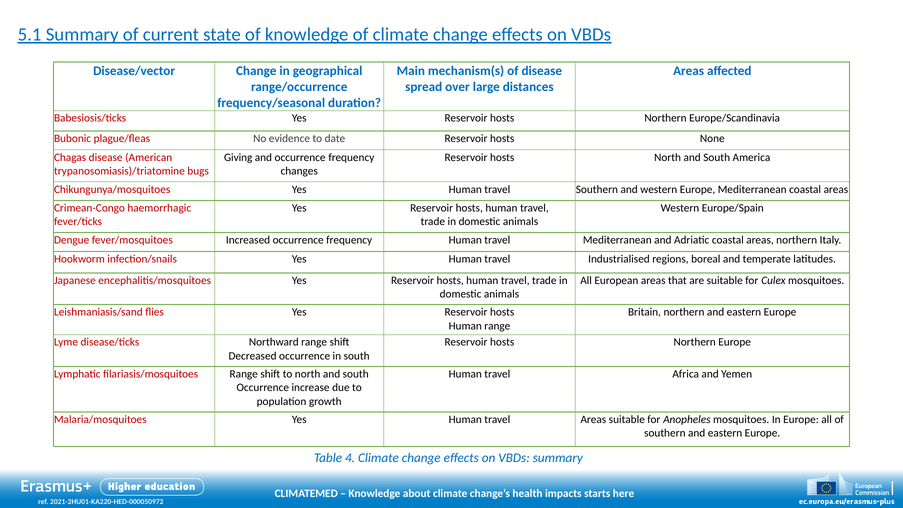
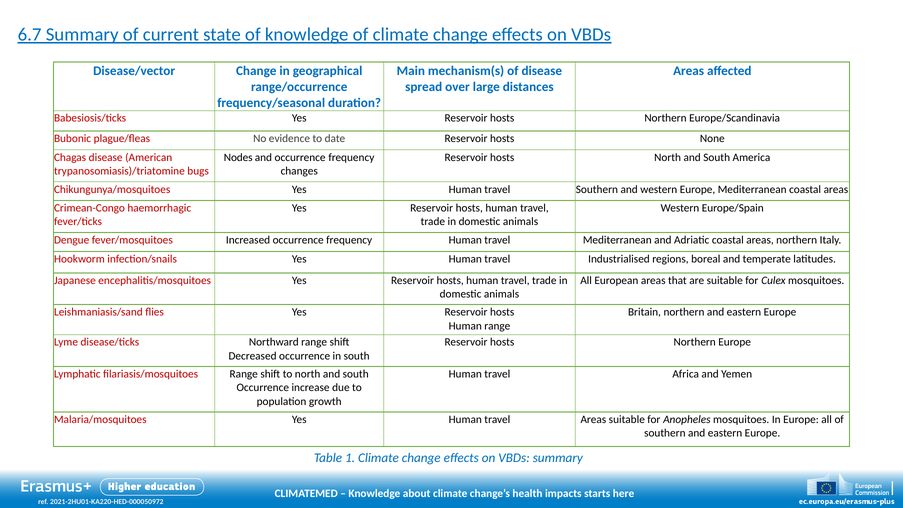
5.1: 5.1 -> 6.7
Giving: Giving -> Nodes
4: 4 -> 1
